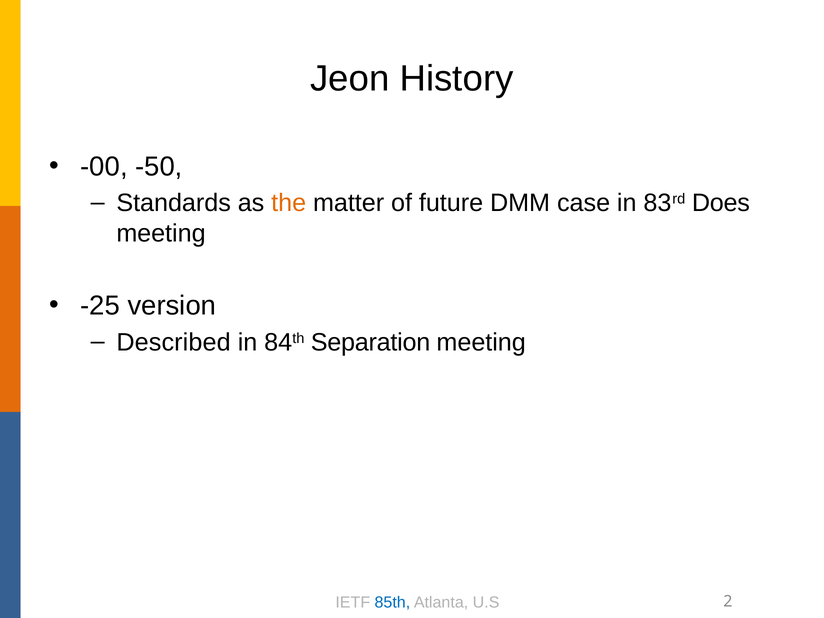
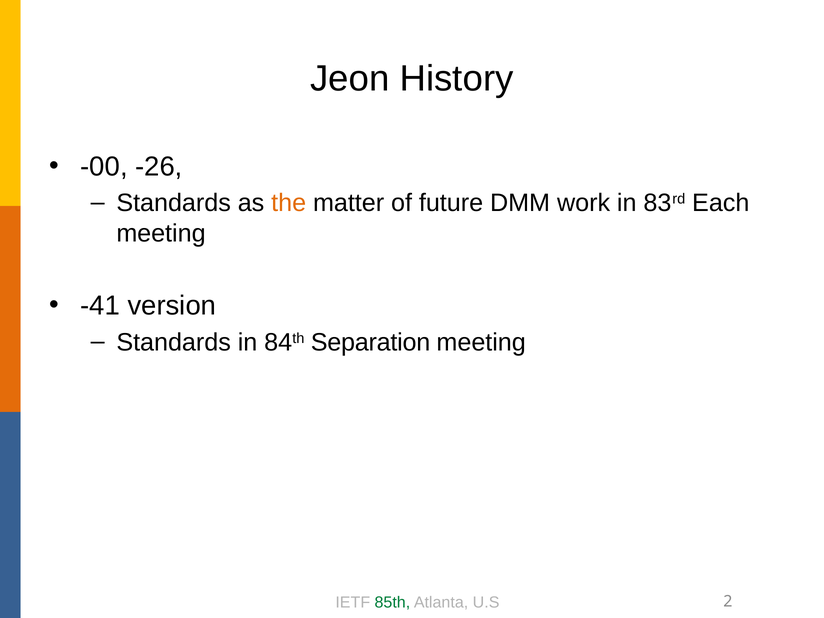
-50: -50 -> -26
case: case -> work
Does: Does -> Each
-25: -25 -> -41
Described at (174, 342): Described -> Standards
85th colour: blue -> green
